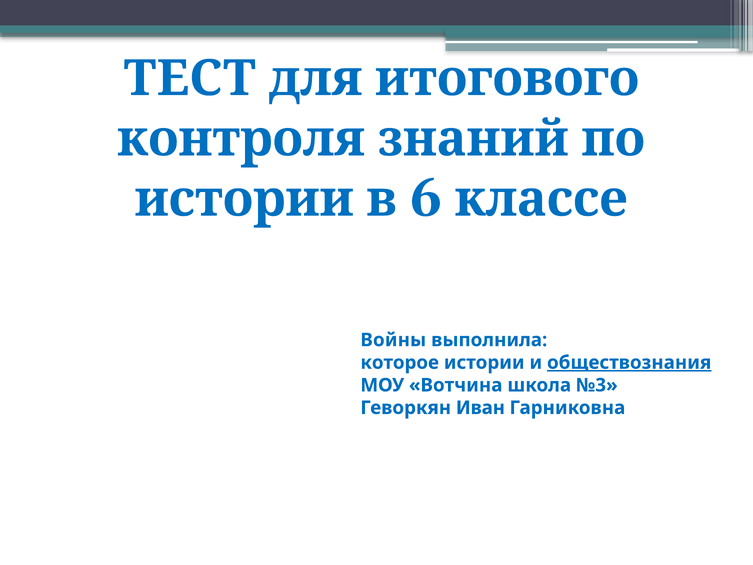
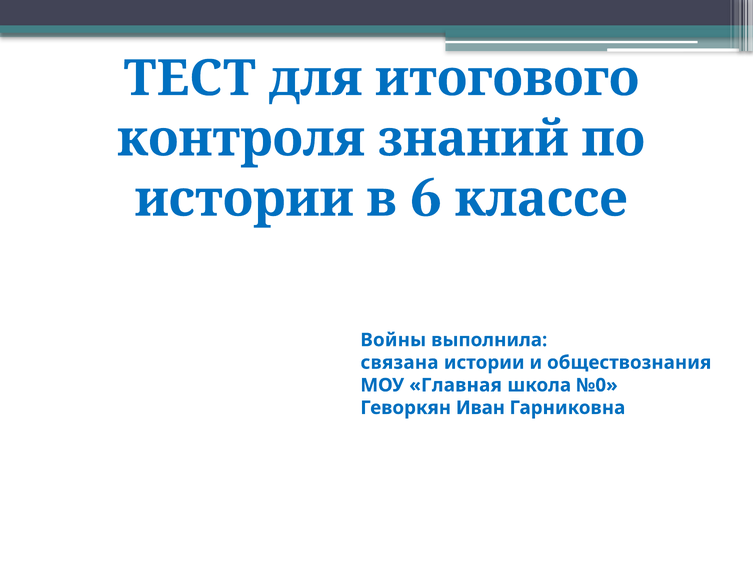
которое: которое -> связана
обществознания underline: present -> none
Вотчина: Вотчина -> Главная
№3: №3 -> №0
